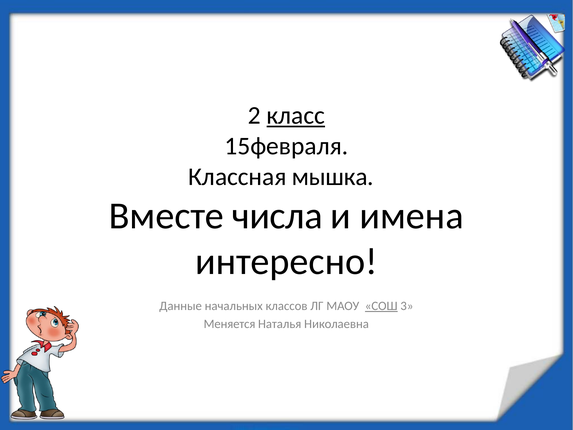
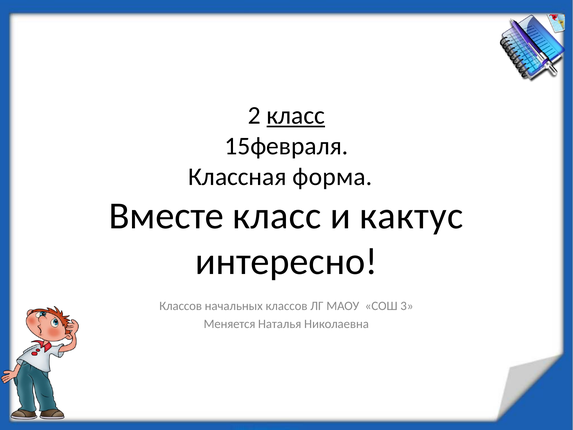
мышка: мышка -> форма
Вместе числа: числа -> класс
имена: имена -> кактус
Данные at (181, 306): Данные -> Классов
СОШ underline: present -> none
